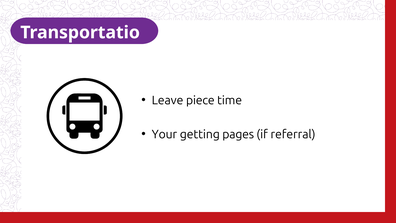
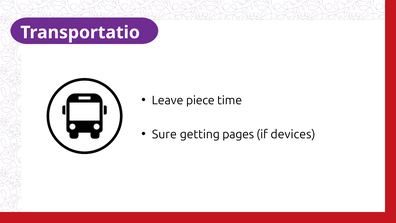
Your: Your -> Sure
referral: referral -> devices
